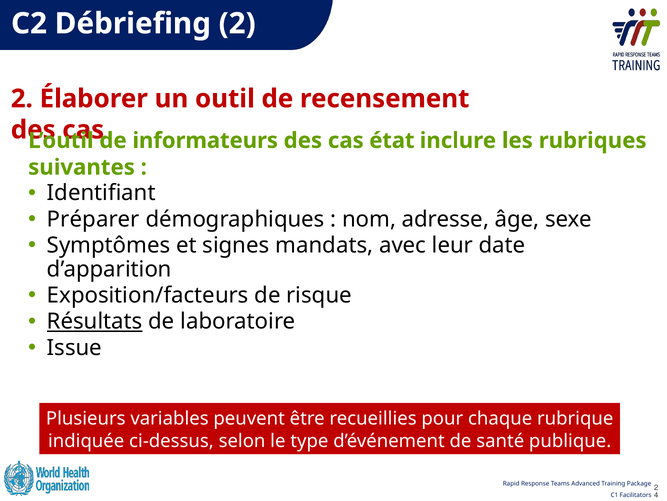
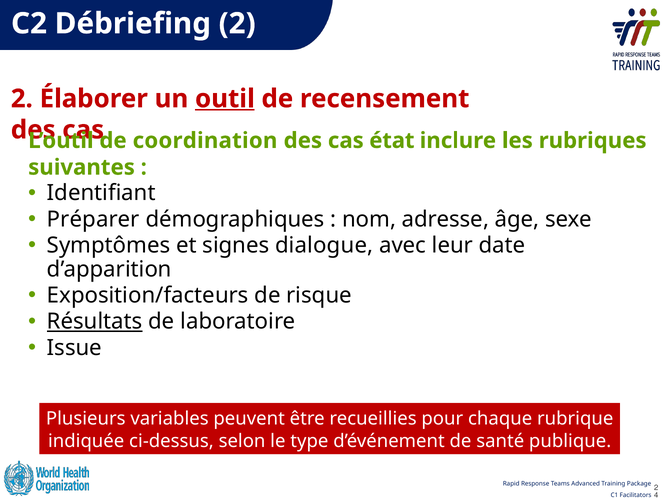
outil underline: none -> present
informateurs: informateurs -> coordination
mandats: mandats -> dialogue
